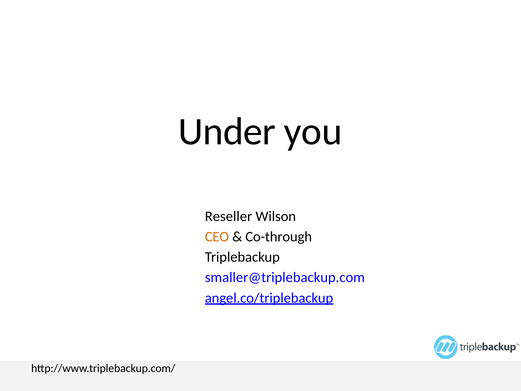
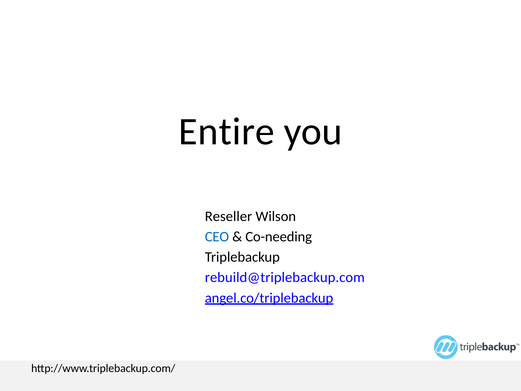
Under: Under -> Entire
CEO colour: orange -> blue
Co-through: Co-through -> Co-needing
smaller@triplebackup.com: smaller@triplebackup.com -> rebuild@triplebackup.com
